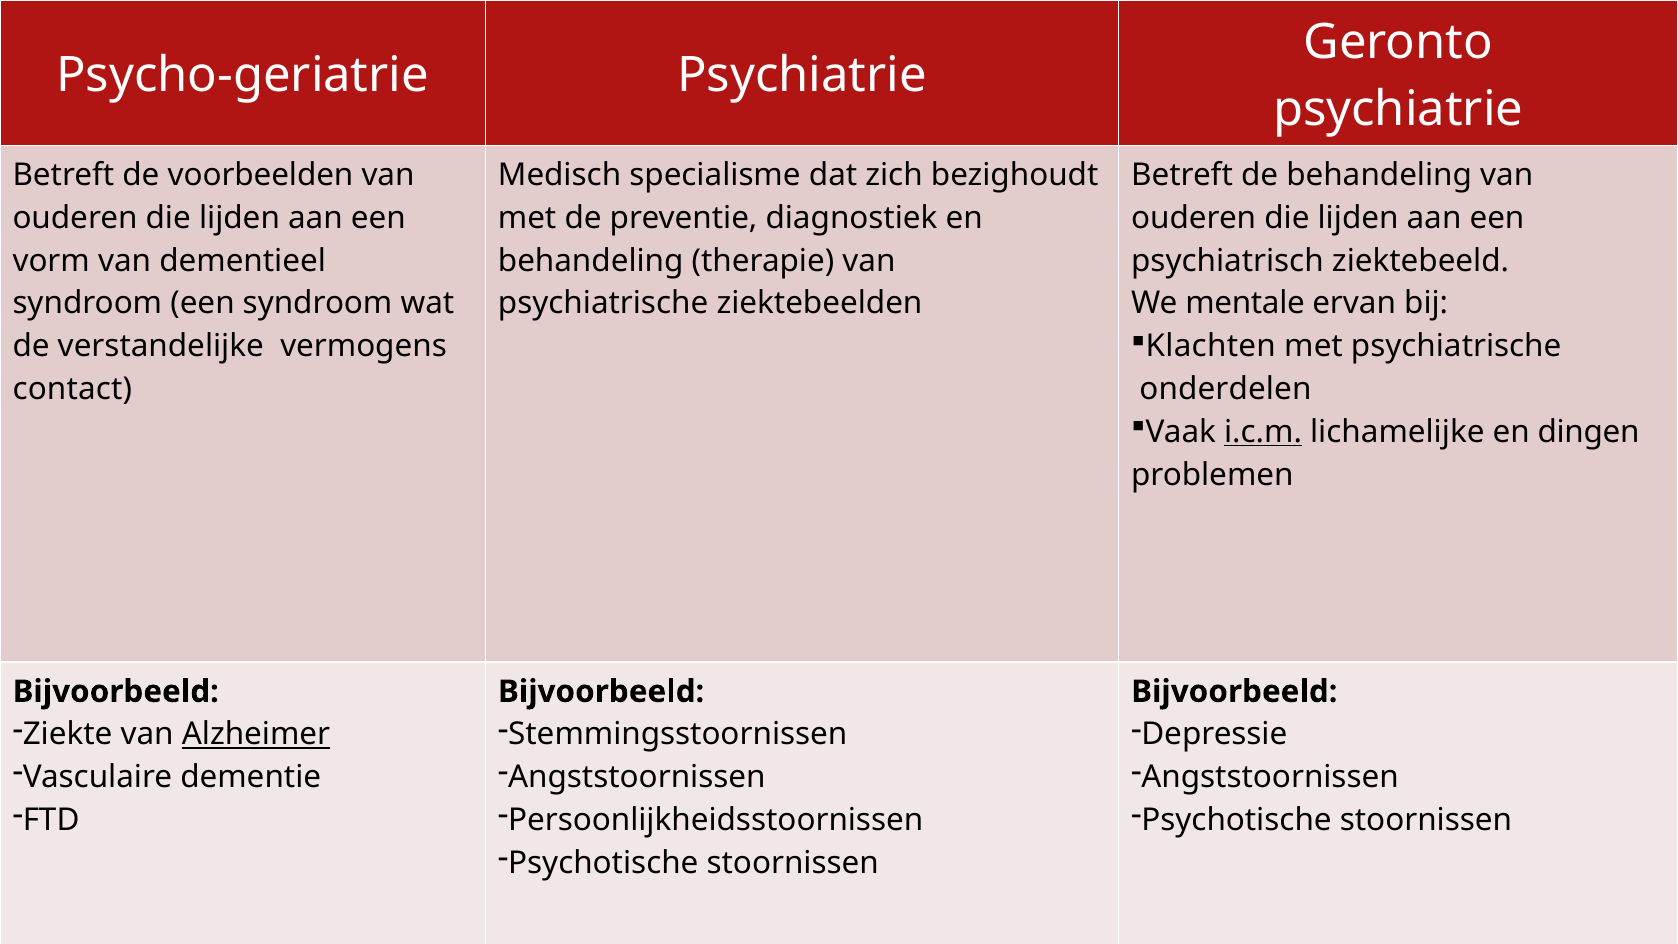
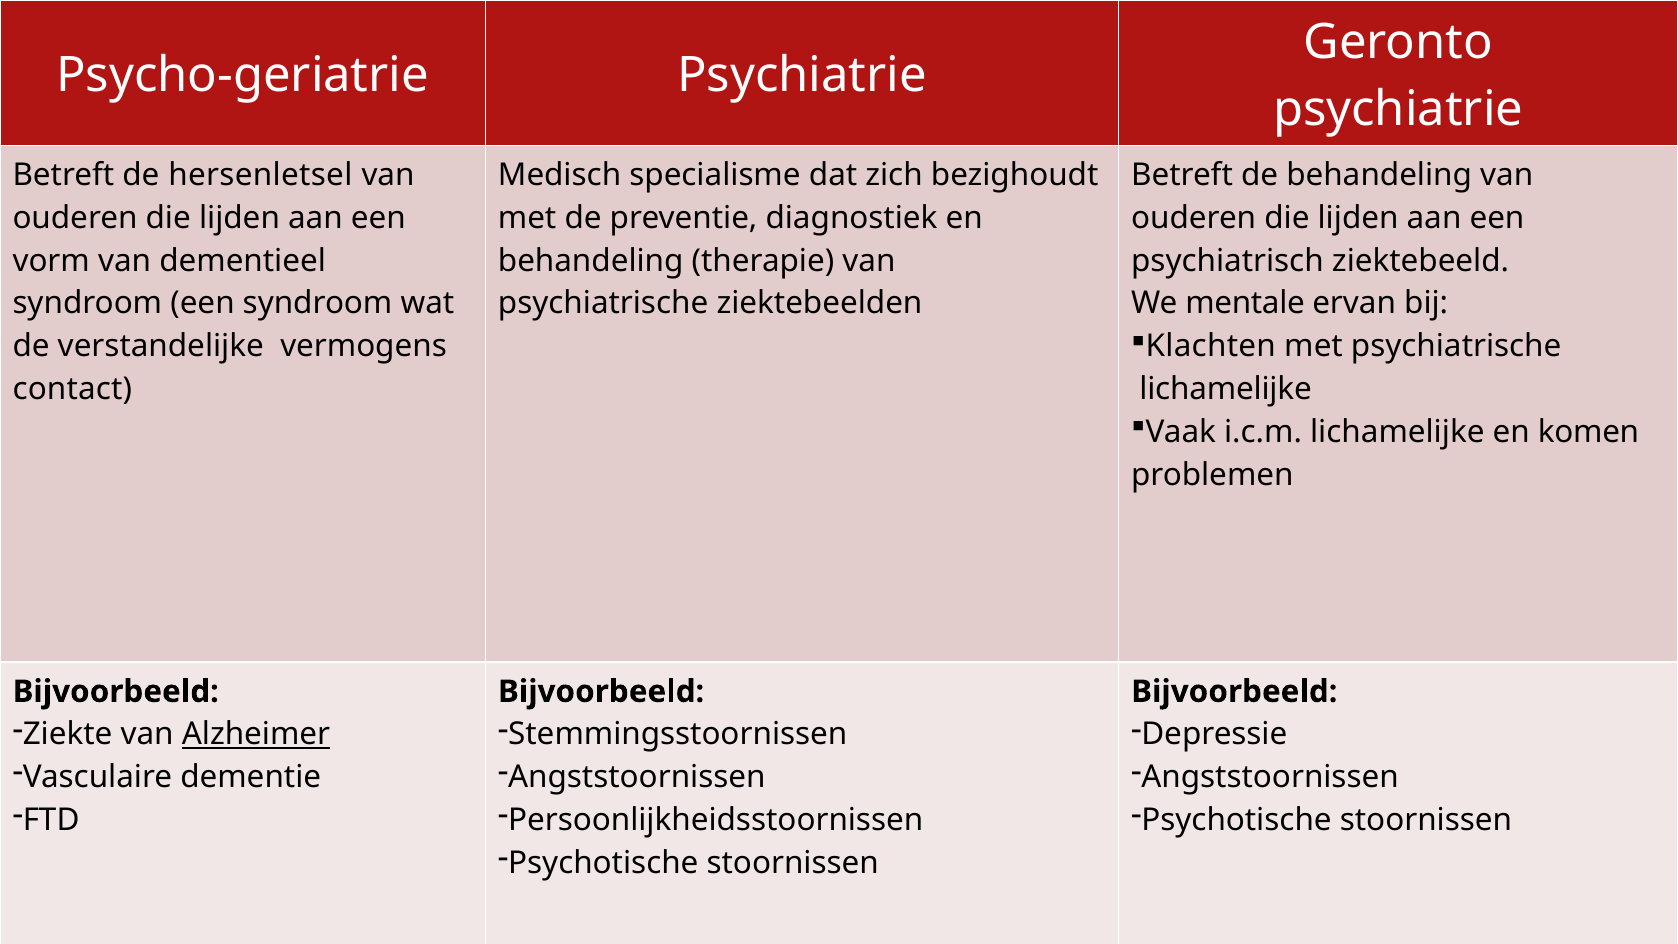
voorbeelden: voorbeelden -> hersenletsel
onderdelen at (1225, 389): onderdelen -> lichamelijke
i.c.m underline: present -> none
dingen: dingen -> komen
